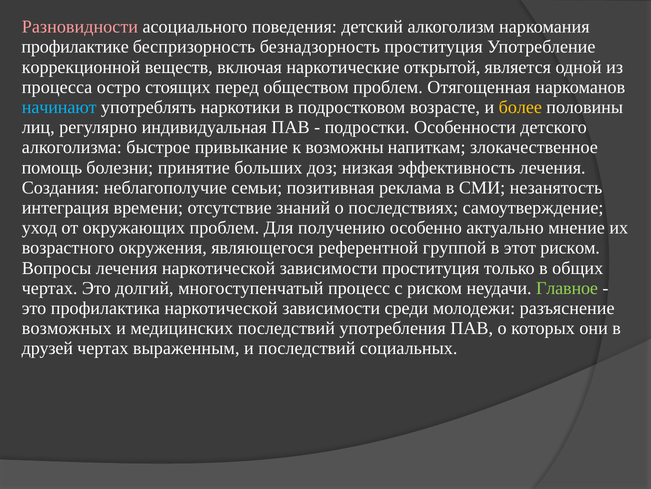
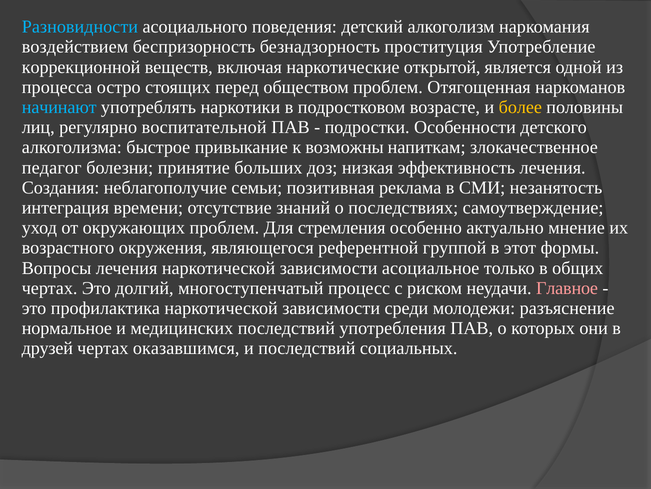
Разновидности colour: pink -> light blue
профилактике: профилактике -> воздействием
индивидуальная: индивидуальная -> воспитательной
помощь: помощь -> педагог
получению: получению -> стремления
этот риском: риском -> формы
зависимости проституция: проституция -> асоциальное
Главное colour: light green -> pink
возможных: возможных -> нормальное
выраженным: выраженным -> оказавшимся
